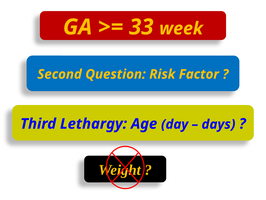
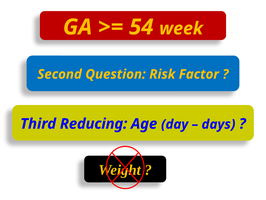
33: 33 -> 54
Lethargy: Lethargy -> Reducing
